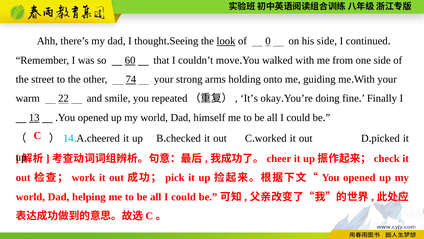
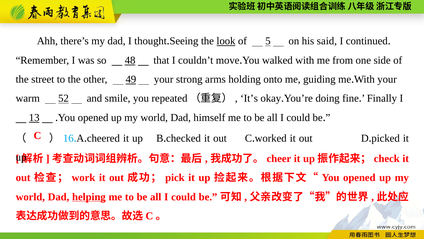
0: 0 -> 5
his side: side -> said
60: 60 -> 48
74: 74 -> 49
22: 22 -> 52
14: 14 -> 16
helping underline: none -> present
